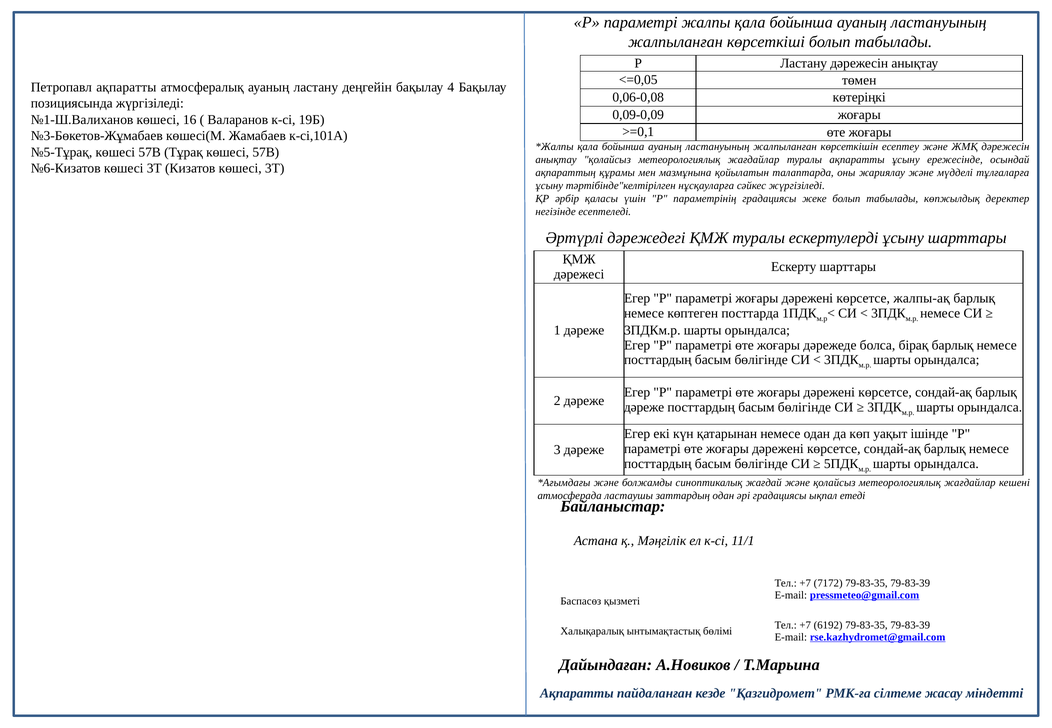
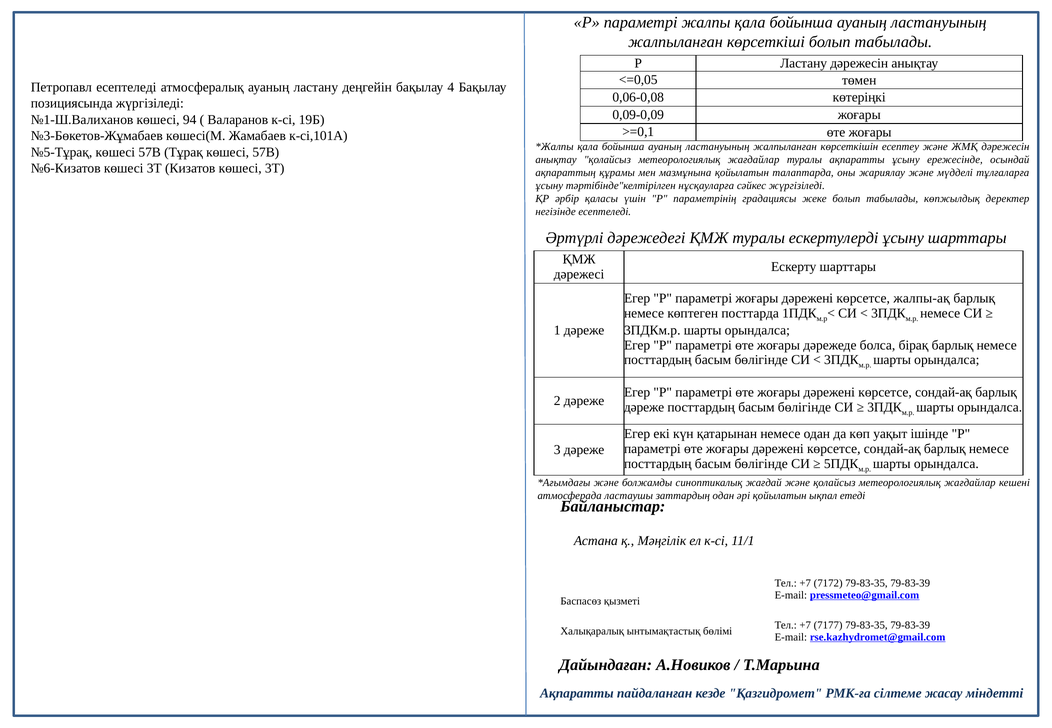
Петропавл ақпаратты: ақпаратты -> есептеледі
16: 16 -> 94
әрі градациясы: градациясы -> қойылатын
6192: 6192 -> 7177
